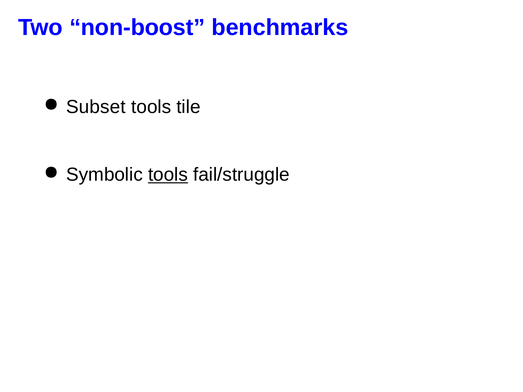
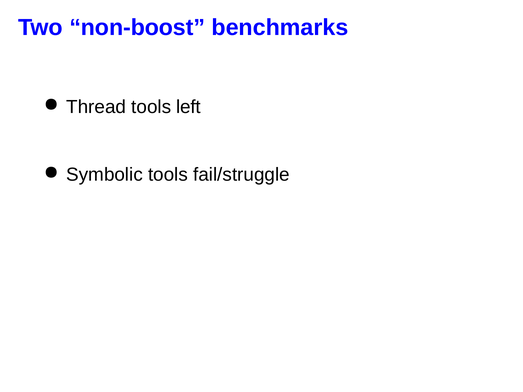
Subset: Subset -> Thread
tile: tile -> left
tools at (168, 175) underline: present -> none
